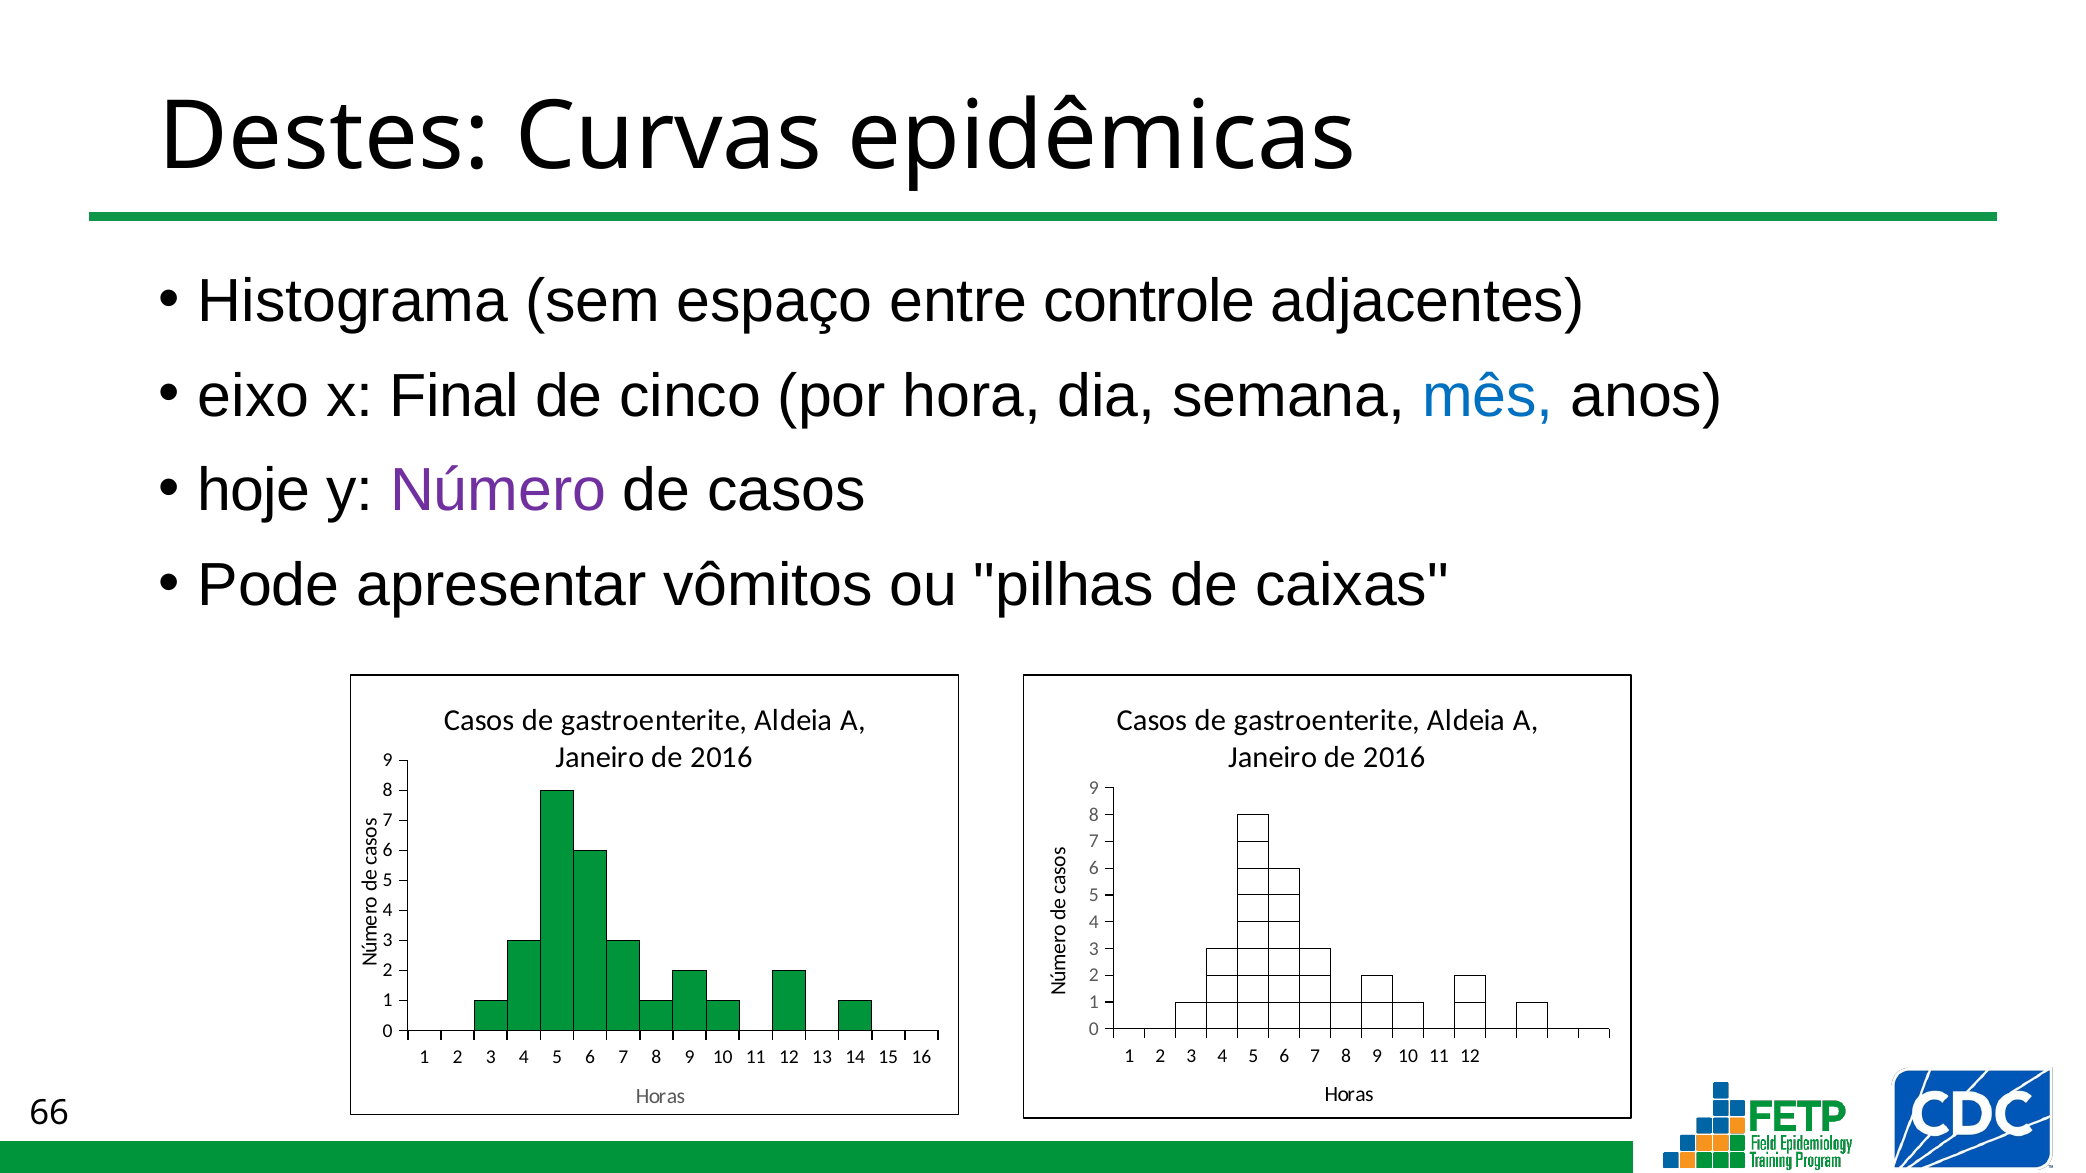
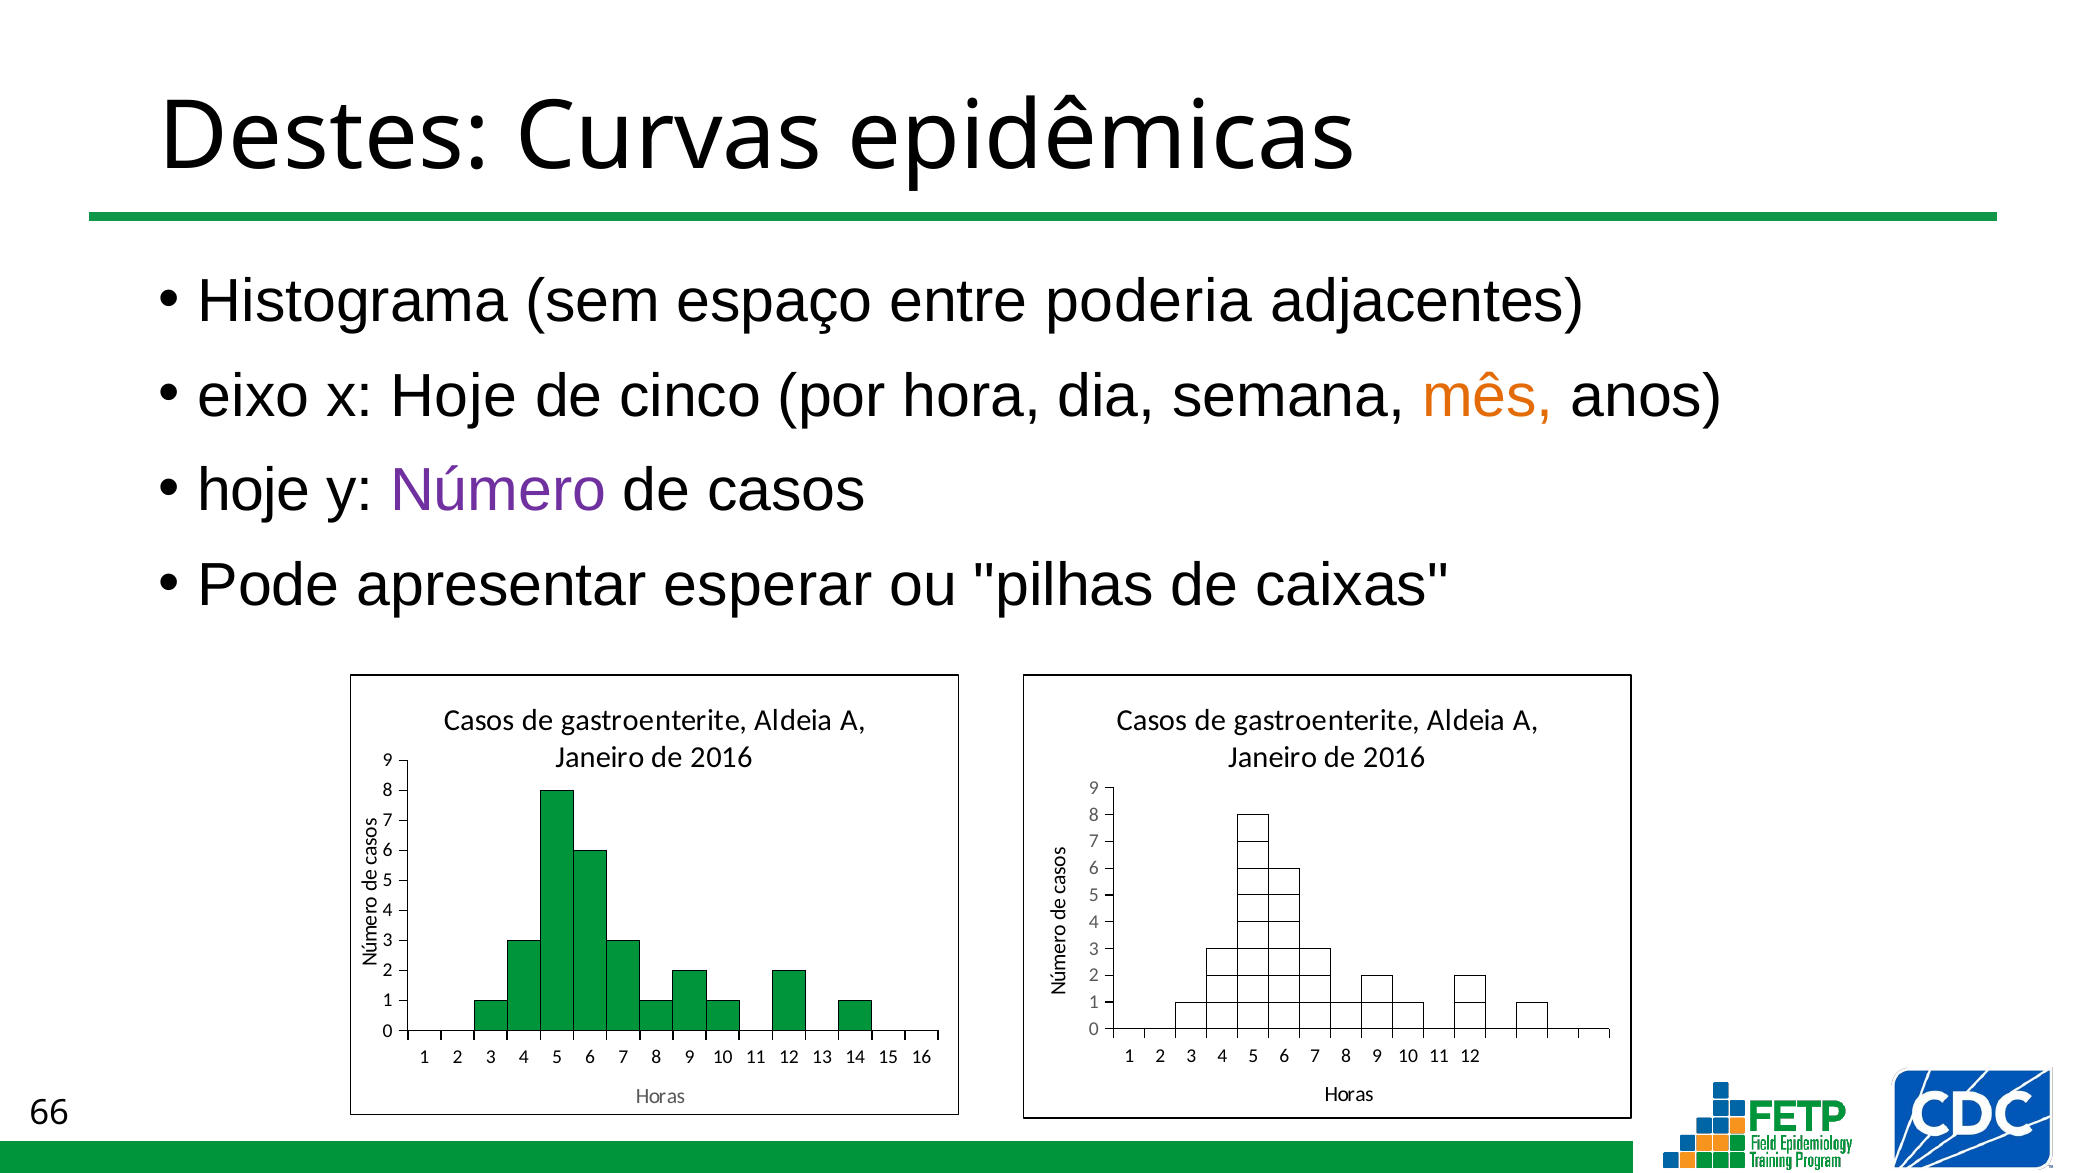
controle: controle -> poderia
x Final: Final -> Hoje
mês colour: blue -> orange
vômitos: vômitos -> esperar
